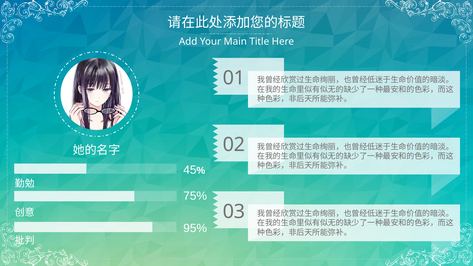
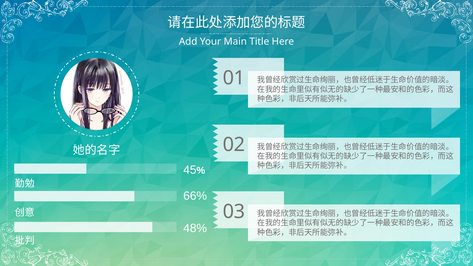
75%: 75% -> 66%
95%: 95% -> 48%
